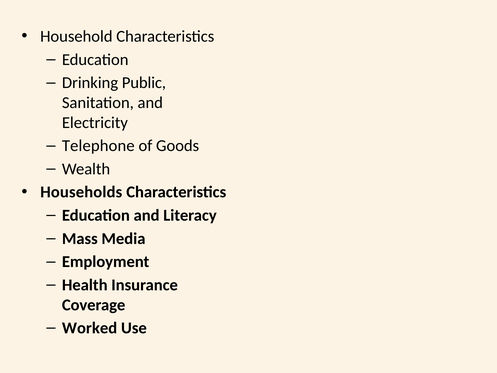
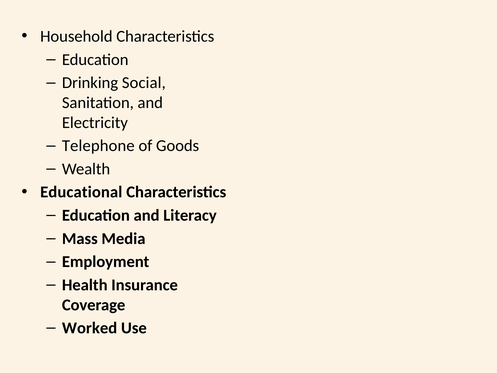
Public: Public -> Social
Households: Households -> Educational
